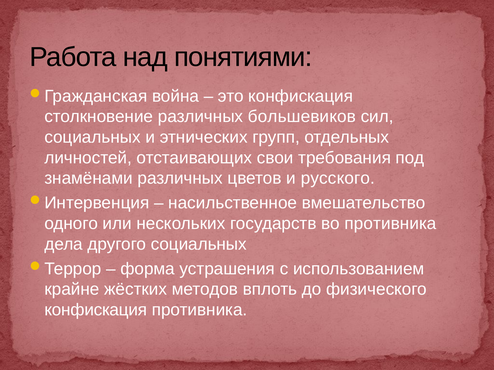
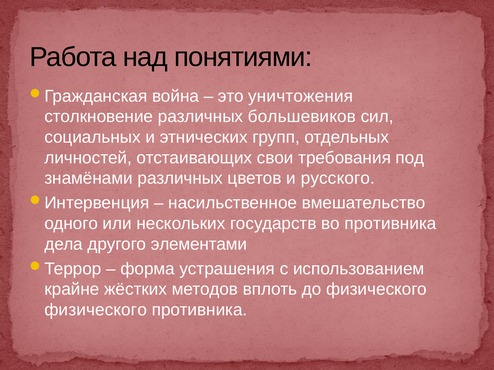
это конфискация: конфискация -> уничтожения
другого социальных: социальных -> элементами
конфискация at (96, 310): конфискация -> физического
